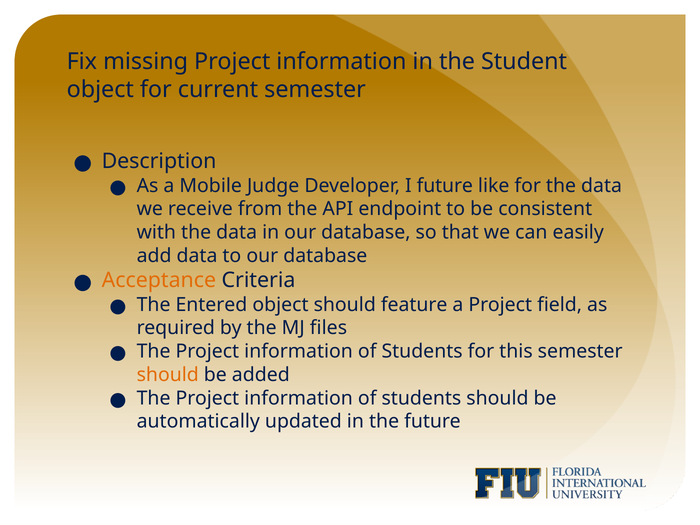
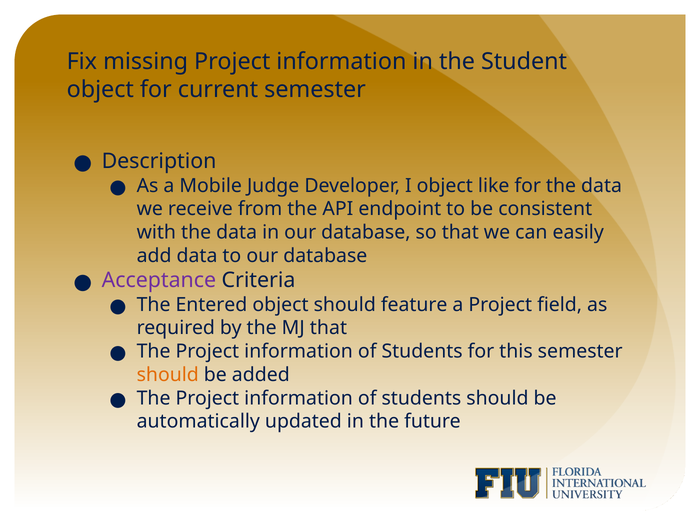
I future: future -> object
Acceptance colour: orange -> purple
MJ files: files -> that
